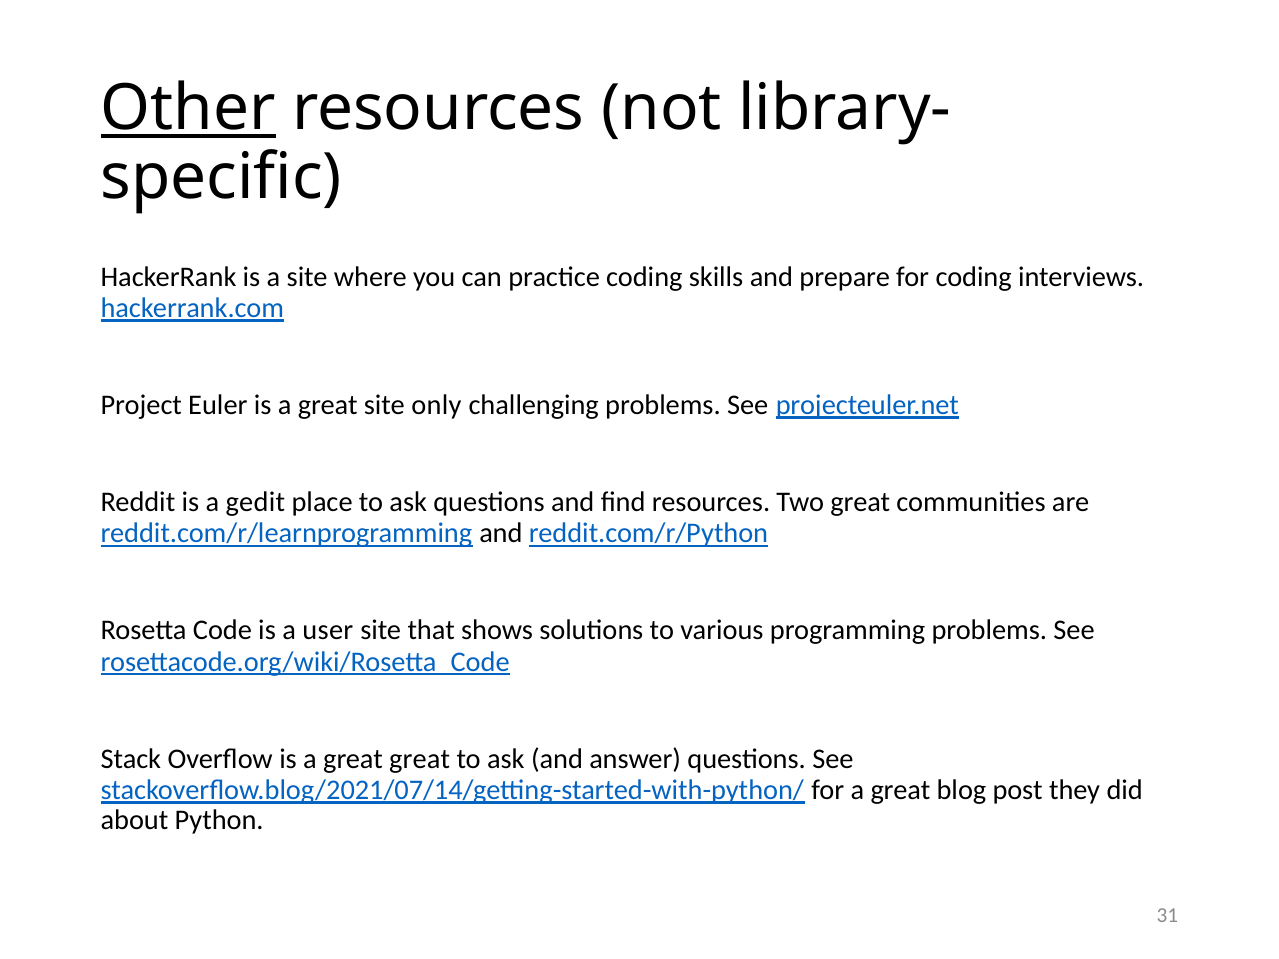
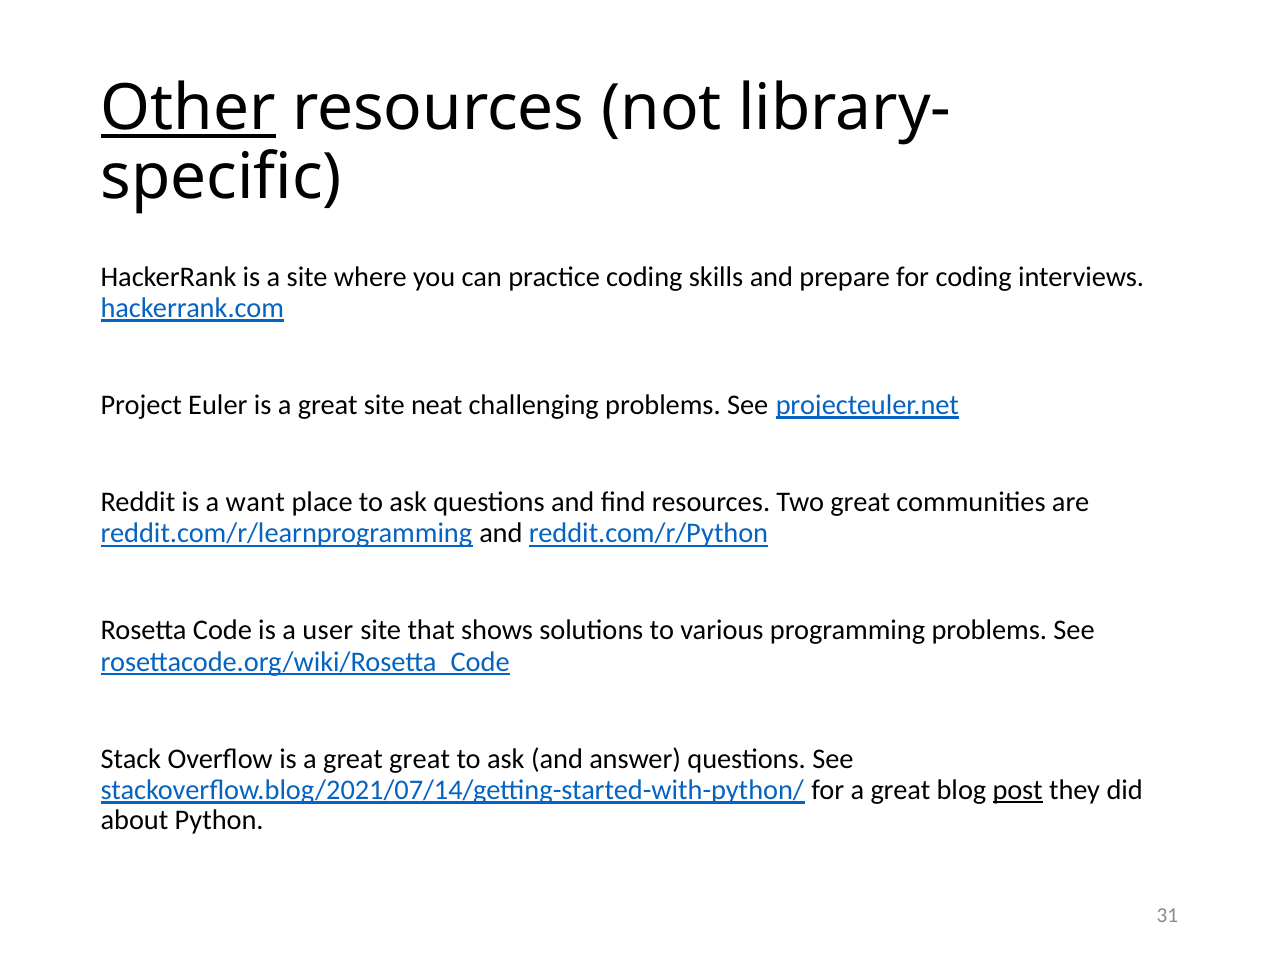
only: only -> neat
gedit: gedit -> want
post underline: none -> present
